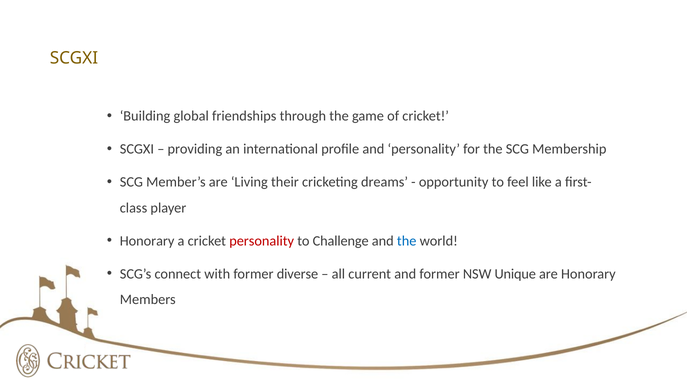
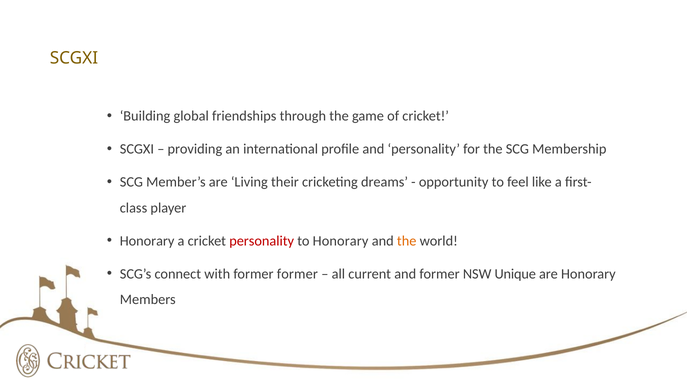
to Challenge: Challenge -> Honorary
the at (407, 241) colour: blue -> orange
former diverse: diverse -> former
